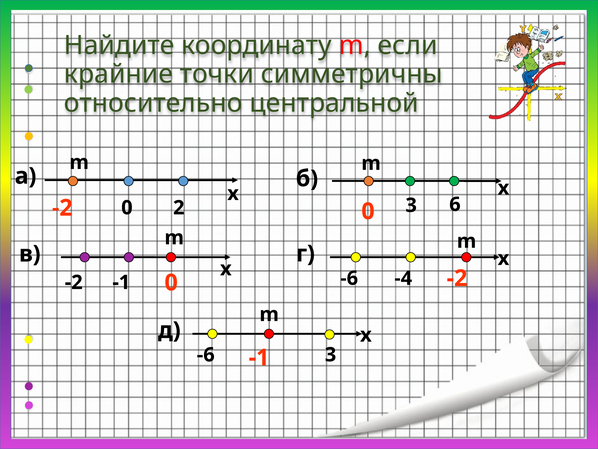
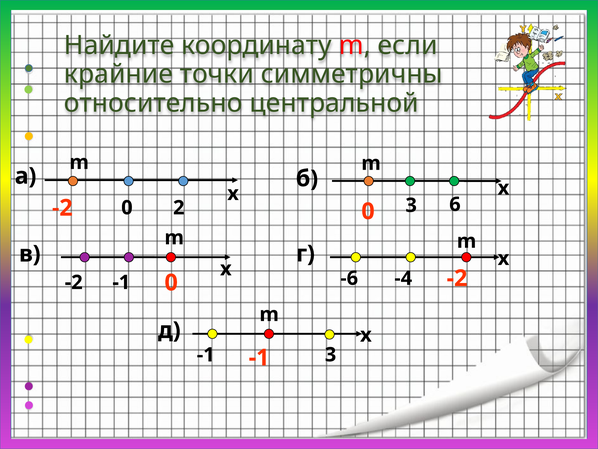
-6 at (206, 354): -6 -> -1
